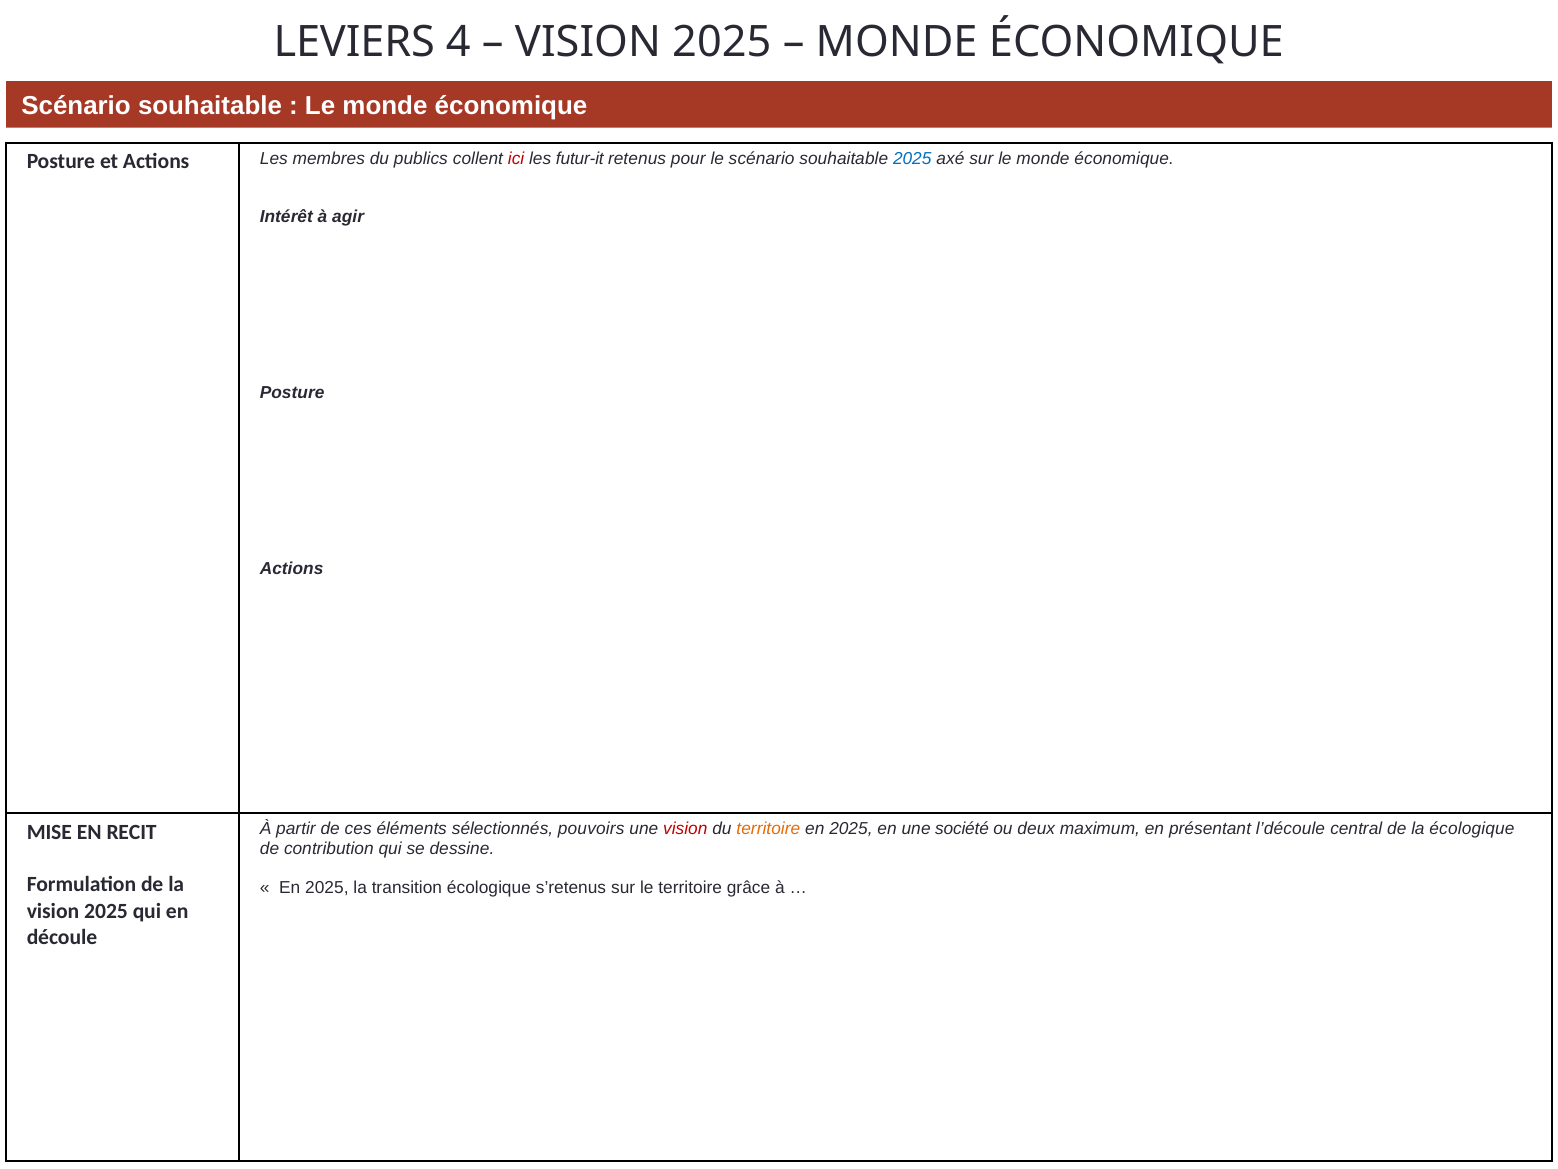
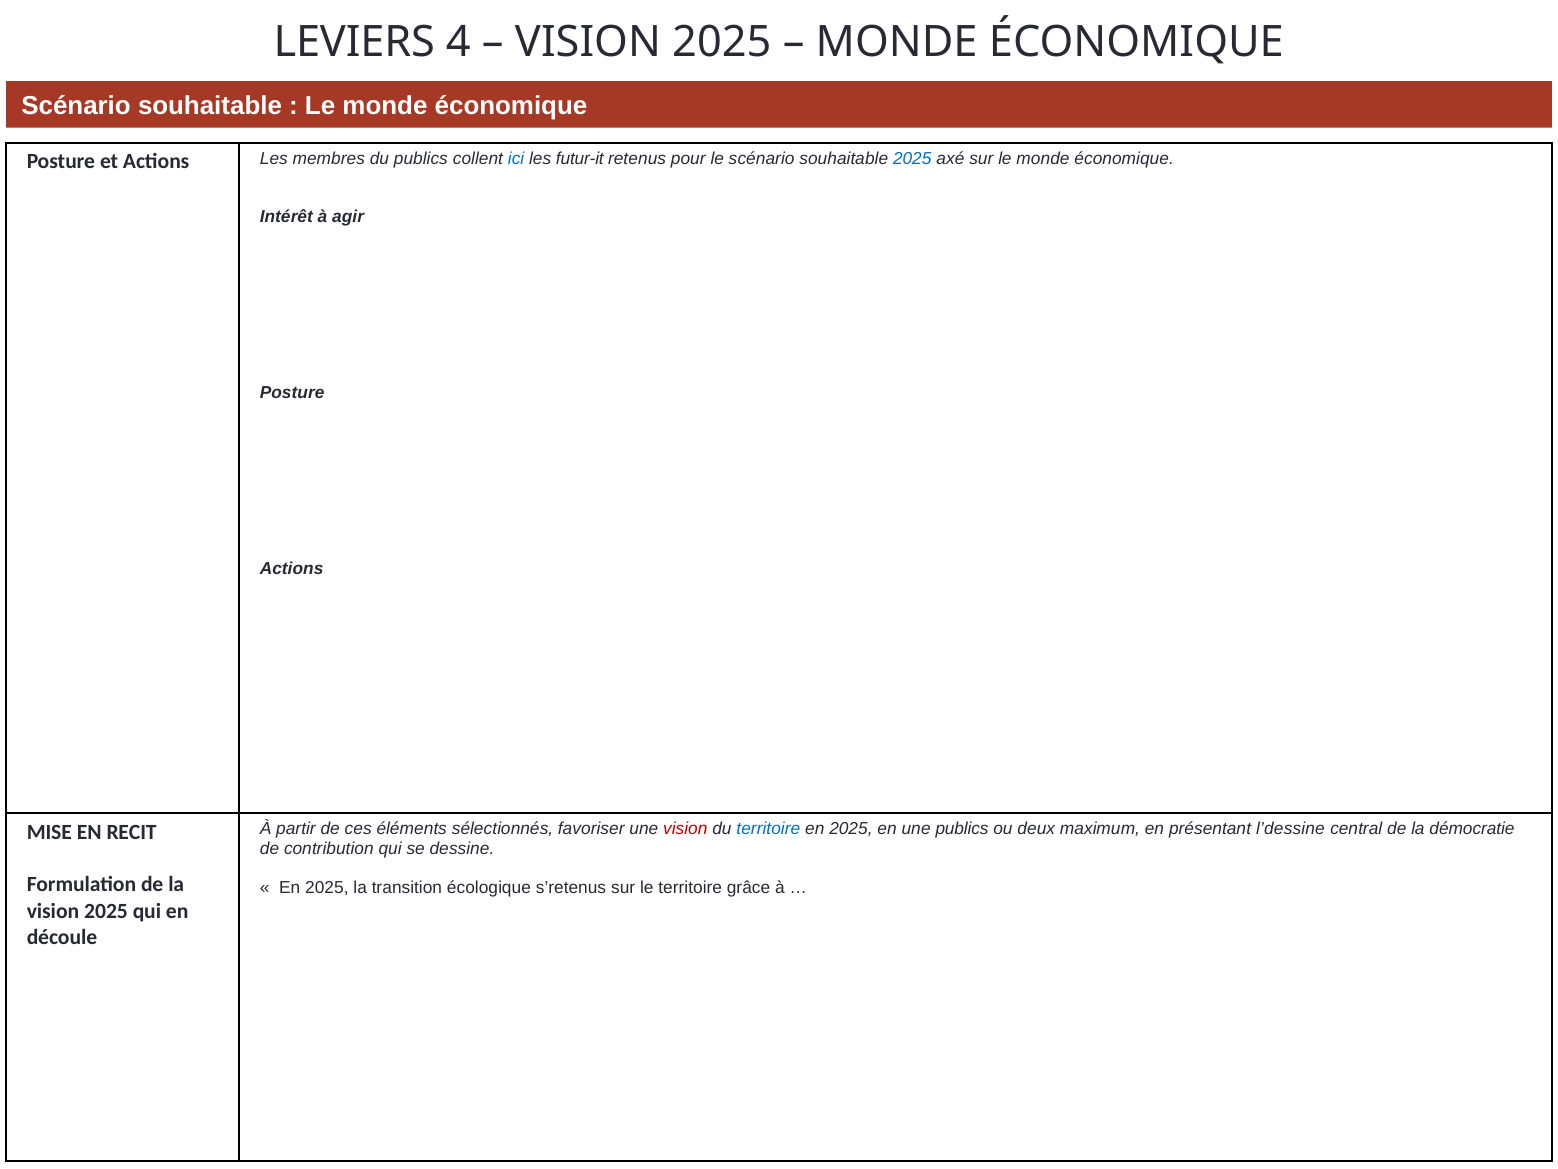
ici colour: red -> blue
pouvoirs: pouvoirs -> favoriser
territoire at (768, 829) colour: orange -> blue
une société: société -> publics
l’découle: l’découle -> l’dessine
la écologique: écologique -> démocratie
